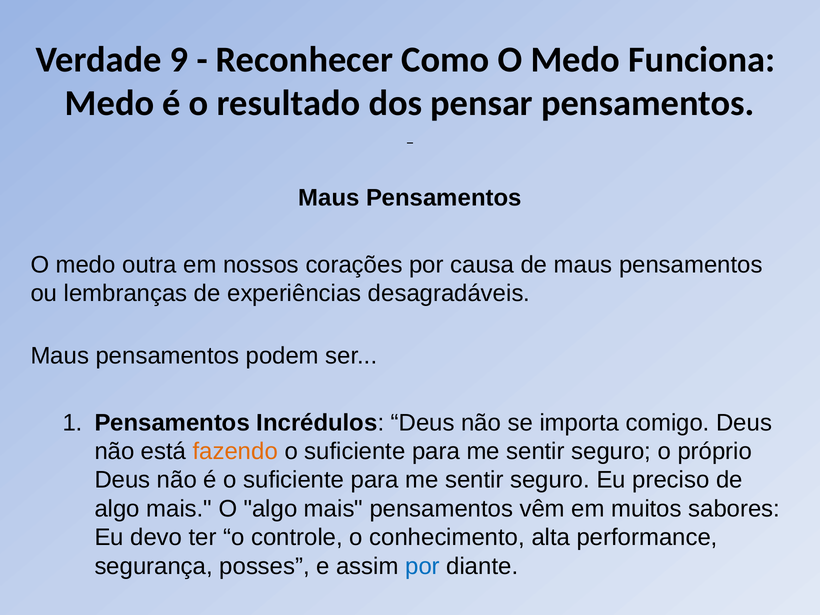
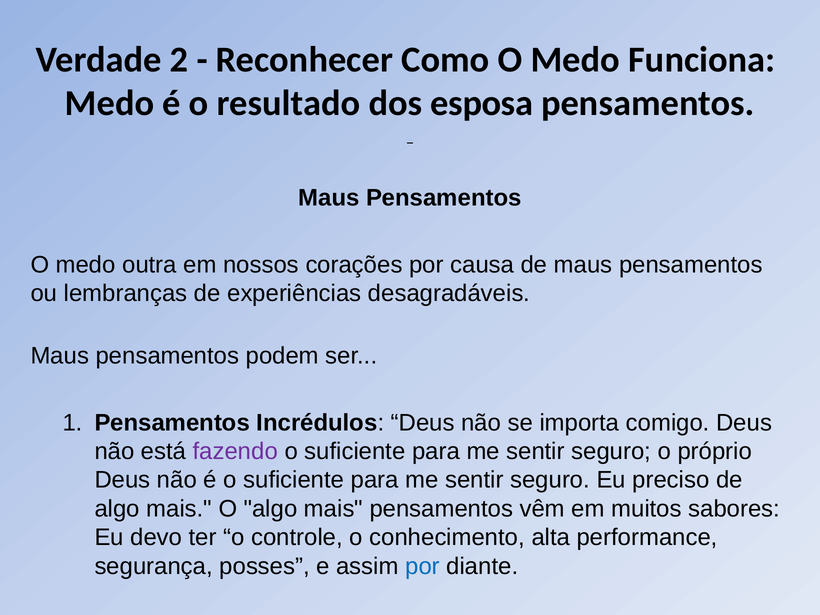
9: 9 -> 2
pensar: pensar -> esposa
fazendo colour: orange -> purple
